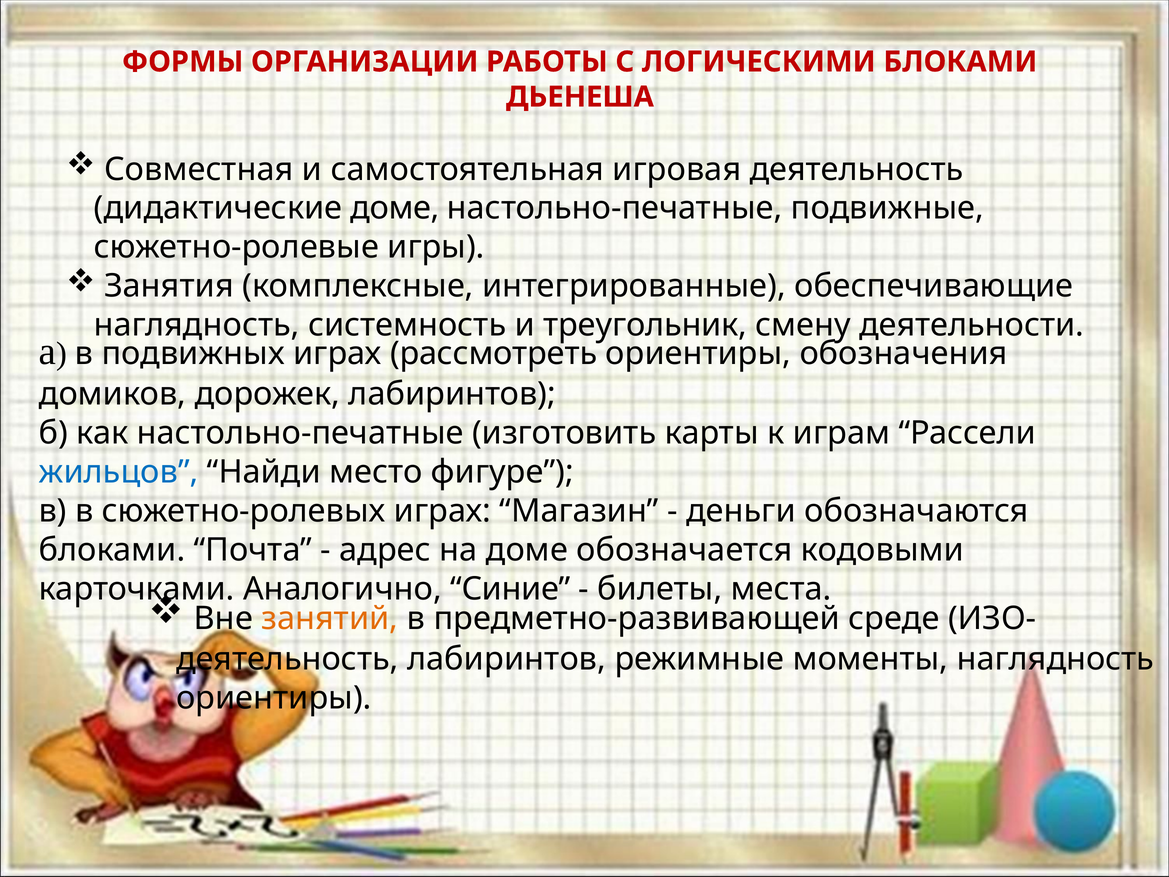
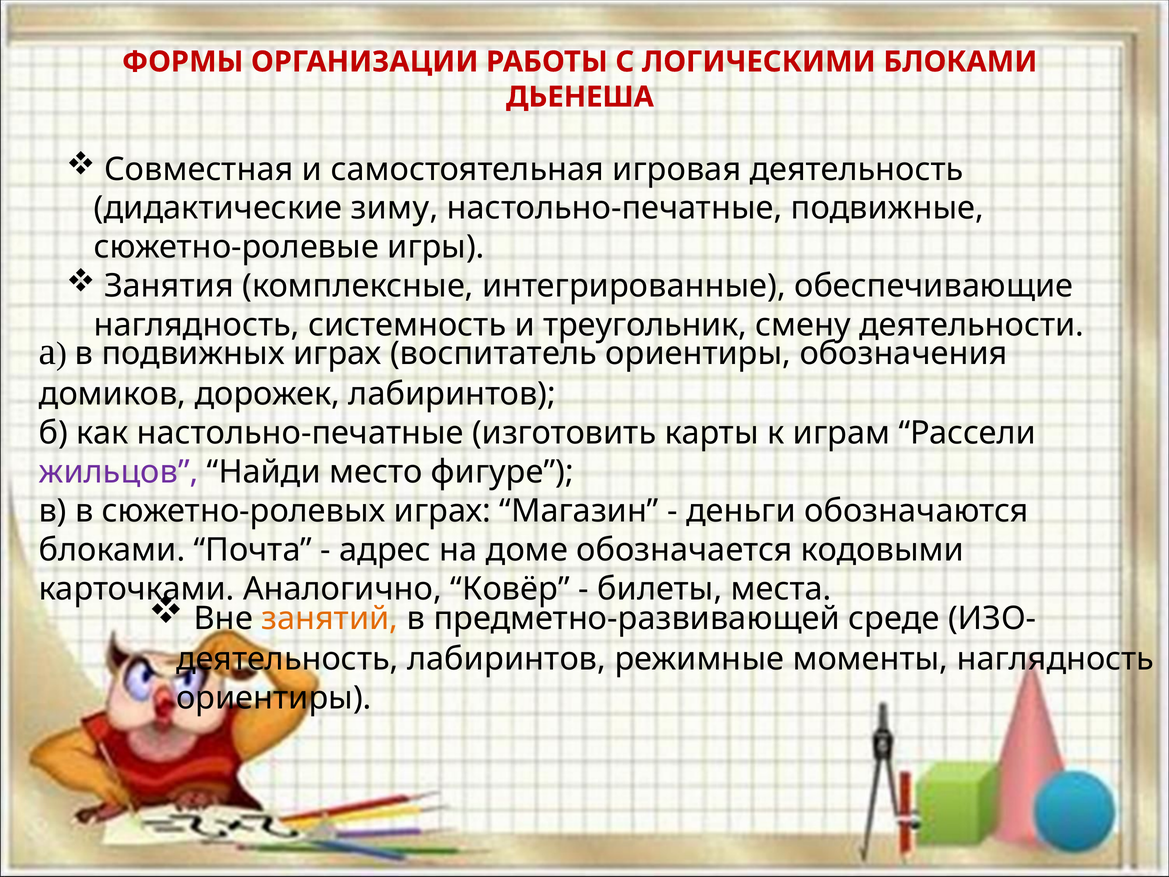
дидактические доме: доме -> зиму
рассмотреть: рассмотреть -> воспитатель
жильцов colour: blue -> purple
Синие: Синие -> Ковёр
